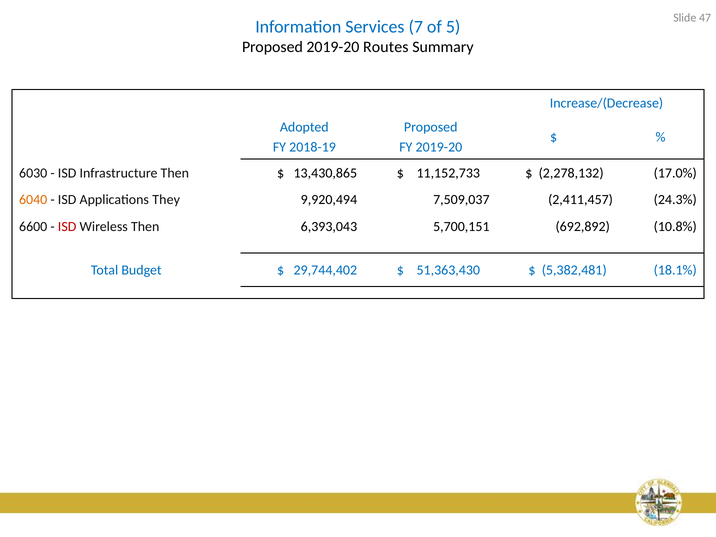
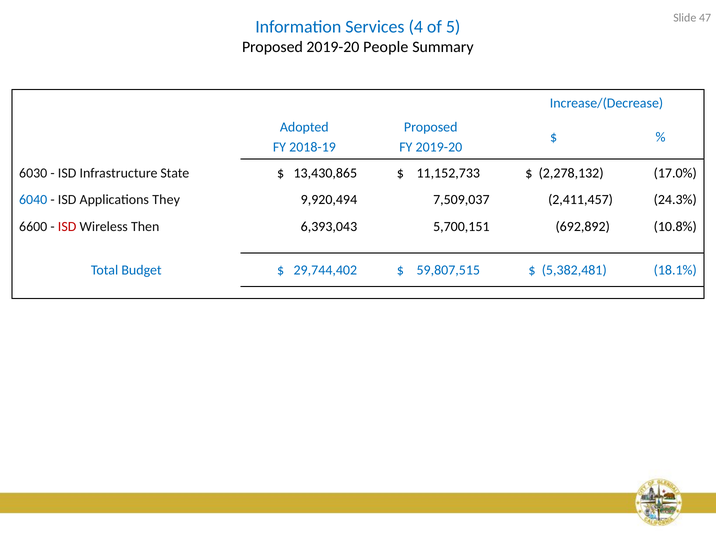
7: 7 -> 4
Routes: Routes -> People
Infrastructure Then: Then -> State
6040 colour: orange -> blue
51,363,430: 51,363,430 -> 59,807,515
